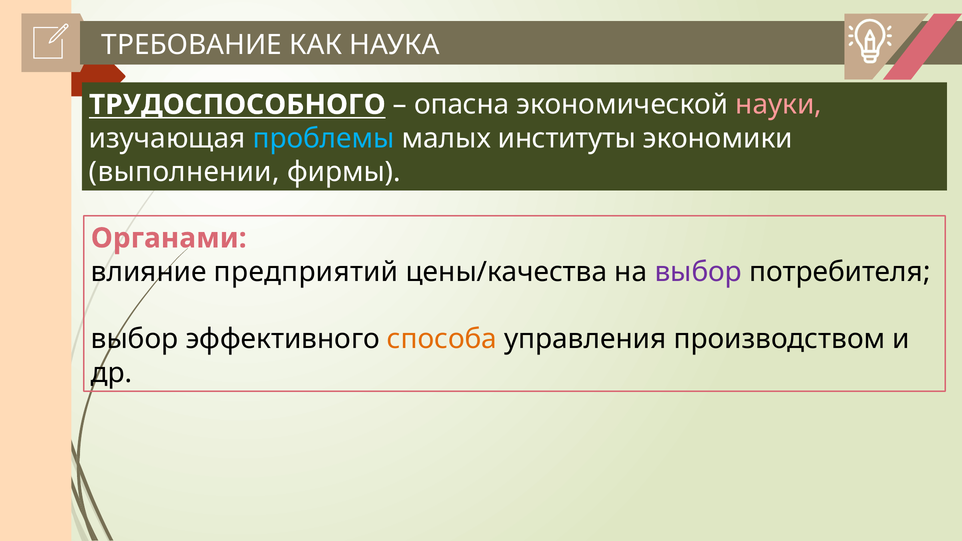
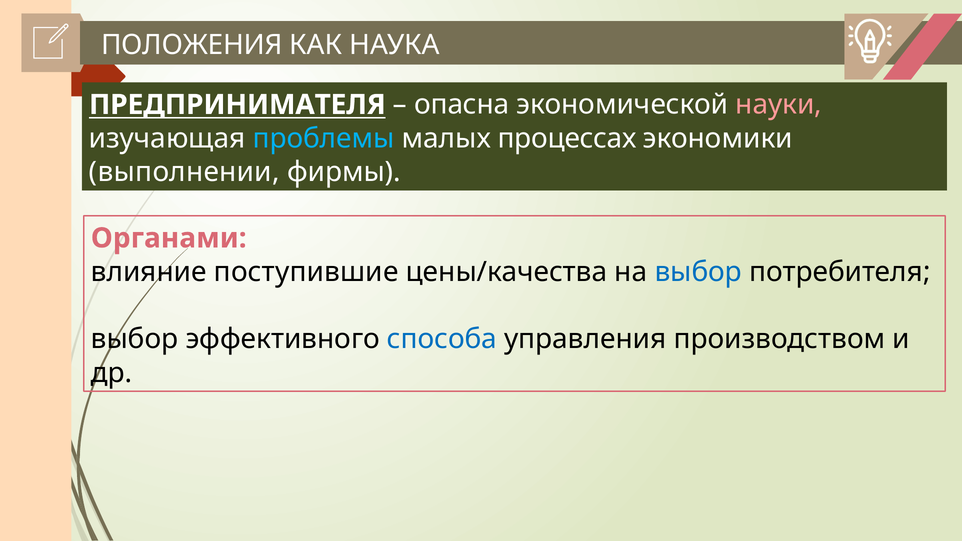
ТРЕБОВАНИЕ: ТРЕБОВАНИЕ -> ПОЛОЖЕНИЯ
ТРУДОСПОСОБНОГО: ТРУДОСПОСОБНОГО -> ПРЕДПРИНИМАТЕЛЯ
институты: институты -> процессах
предприятий: предприятий -> поступившие
выбор at (698, 272) colour: purple -> blue
способа colour: orange -> blue
